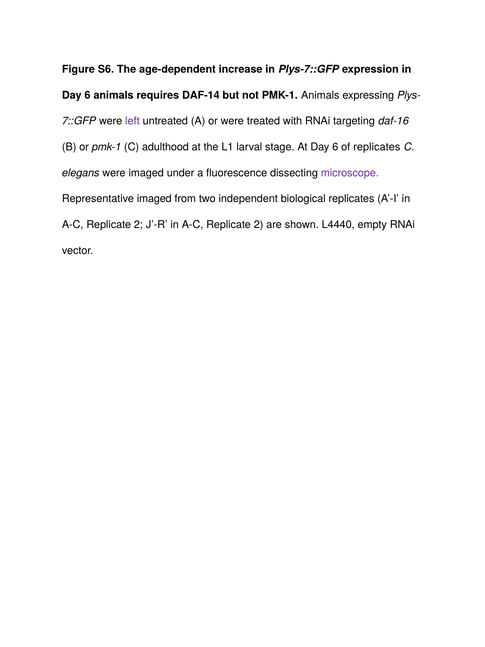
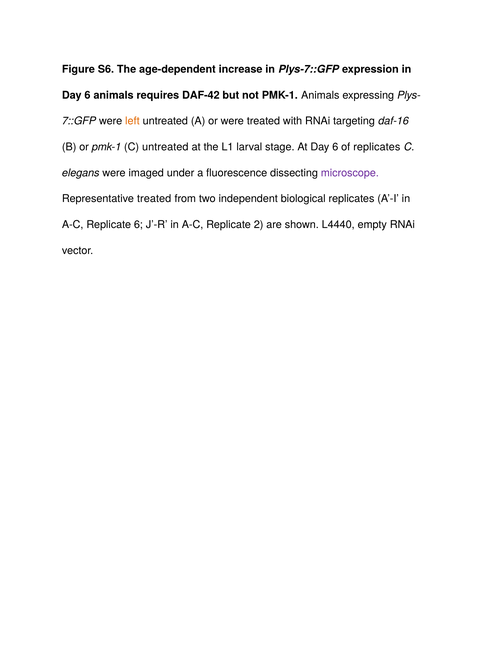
DAF-14: DAF-14 -> DAF-42
left colour: purple -> orange
C adulthood: adulthood -> untreated
Representative imaged: imaged -> treated
2 at (138, 224): 2 -> 6
